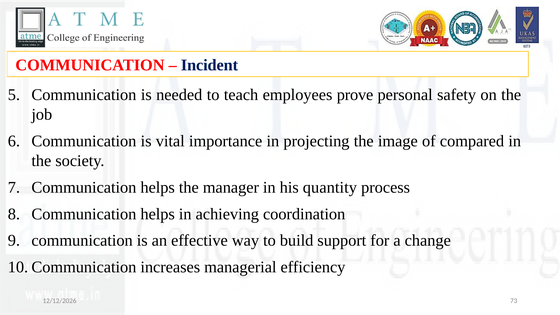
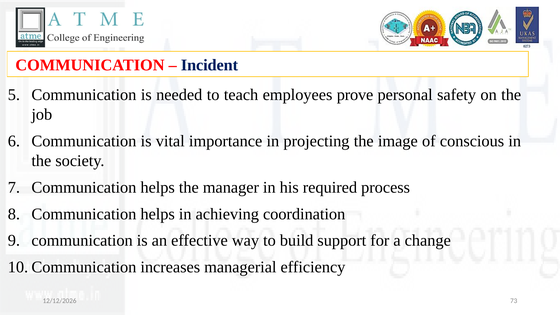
compared: compared -> conscious
quantity: quantity -> required
